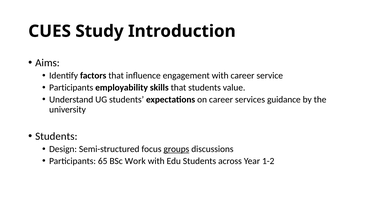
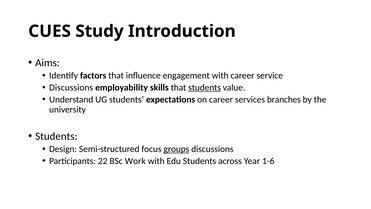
Participants at (71, 87): Participants -> Discussions
students at (205, 87) underline: none -> present
guidance: guidance -> branches
65: 65 -> 22
1-2: 1-2 -> 1-6
